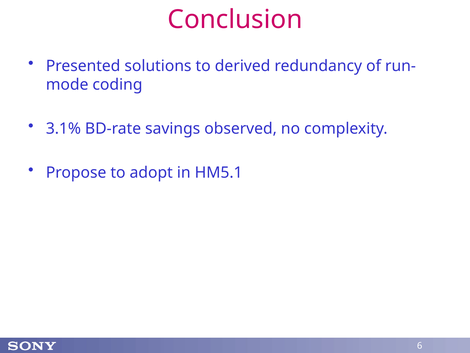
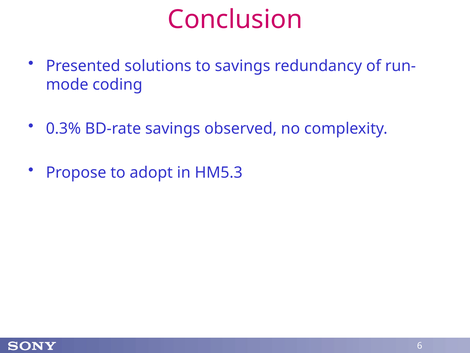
to derived: derived -> savings
3.1%: 3.1% -> 0.3%
HM5.1: HM5.1 -> HM5.3
